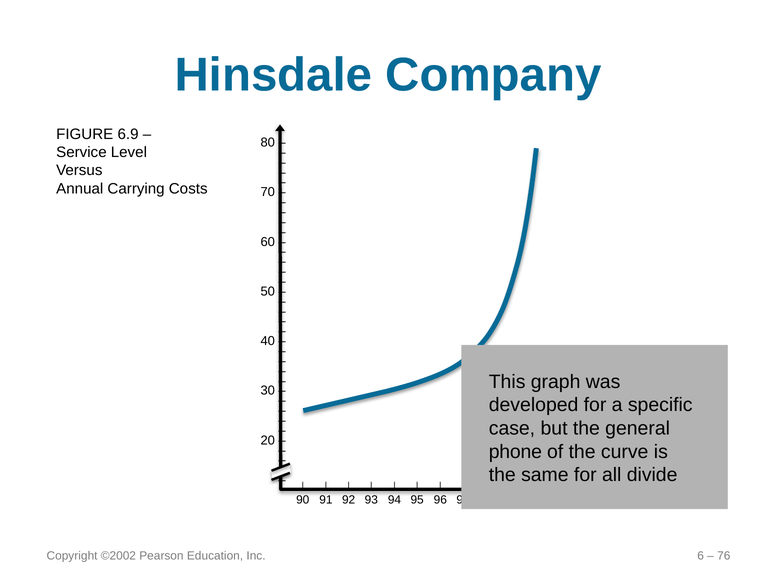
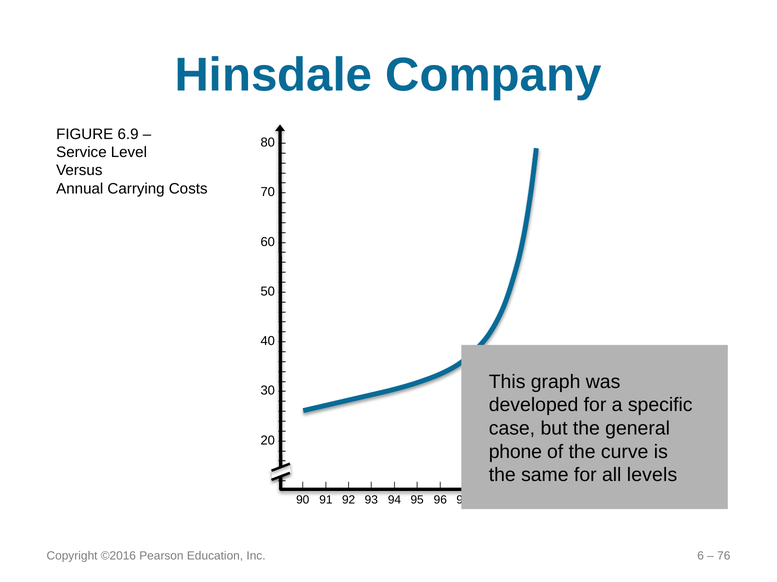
divide: divide -> levels
©2002: ©2002 -> ©2016
